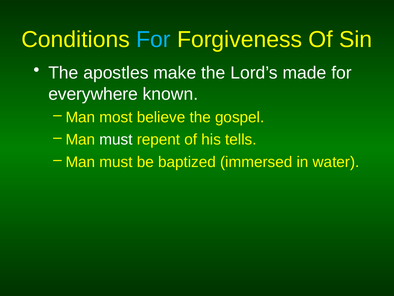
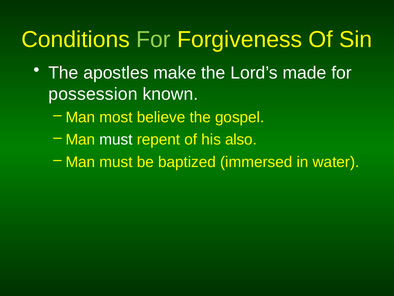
For at (153, 39) colour: light blue -> light green
everywhere: everywhere -> possession
tells: tells -> also
